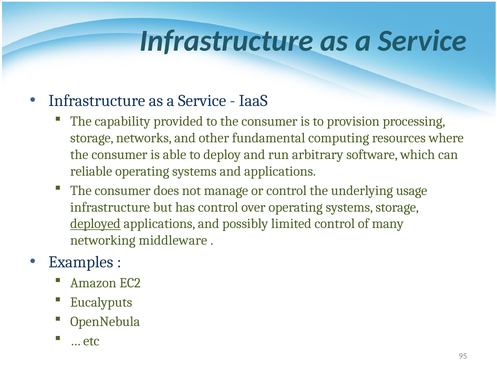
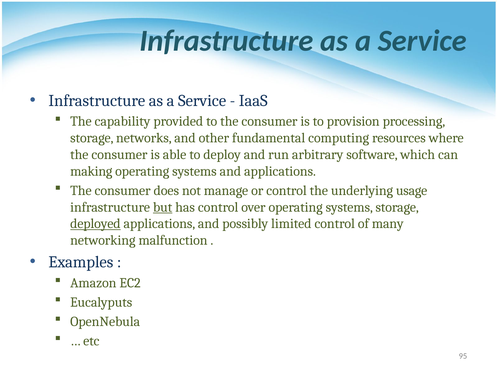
reliable: reliable -> making
but underline: none -> present
middleware: middleware -> malfunction
